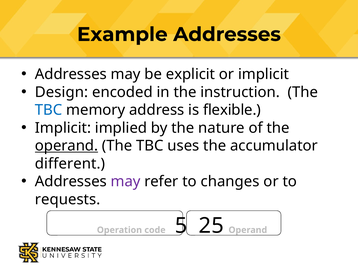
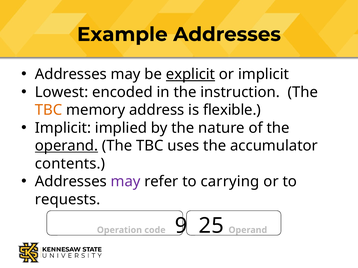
explicit underline: none -> present
Design: Design -> Lowest
TBC at (49, 110) colour: blue -> orange
different: different -> contents
changes: changes -> carrying
5: 5 -> 9
